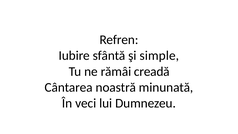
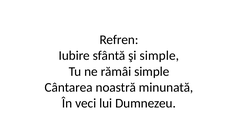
rămâi creadă: creadă -> simple
